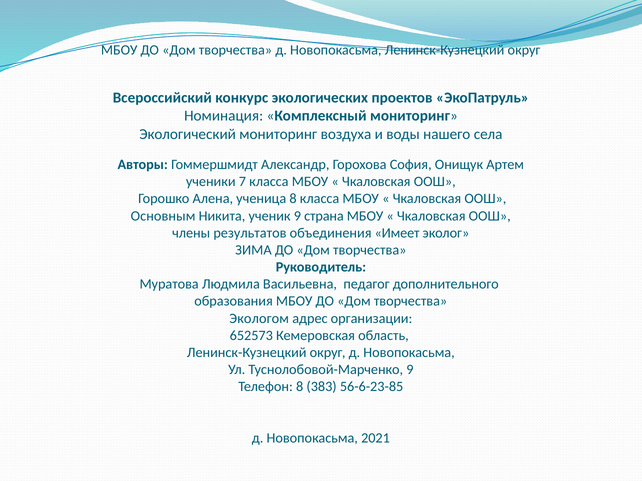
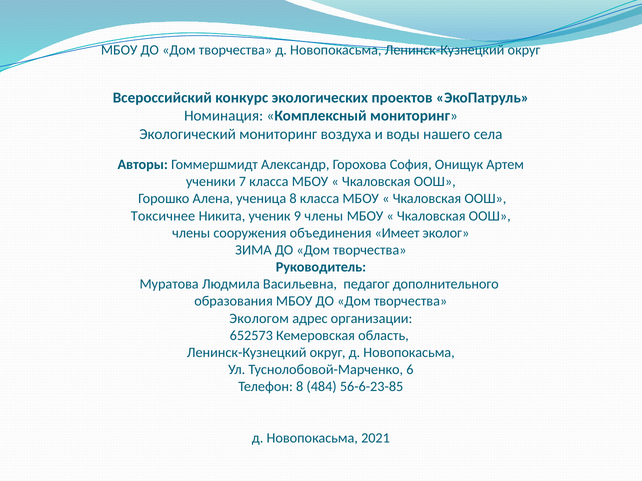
Основным: Основным -> Токсичнее
9 страна: страна -> члены
результатов: результатов -> сооружения
Туснолобовой-Марченко 9: 9 -> 6
383: 383 -> 484
